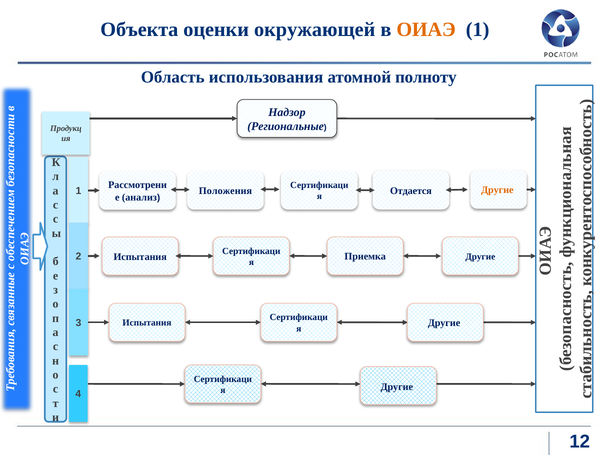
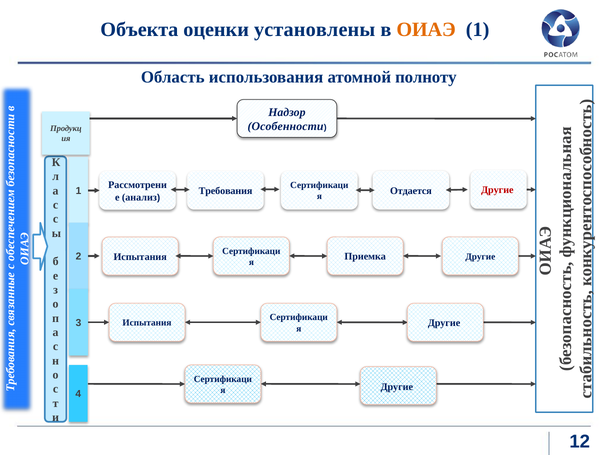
окружающей: окружающей -> установлены
Региональные: Региональные -> Особенности
Другие at (497, 190) colour: orange -> red
Положения: Положения -> Требования
